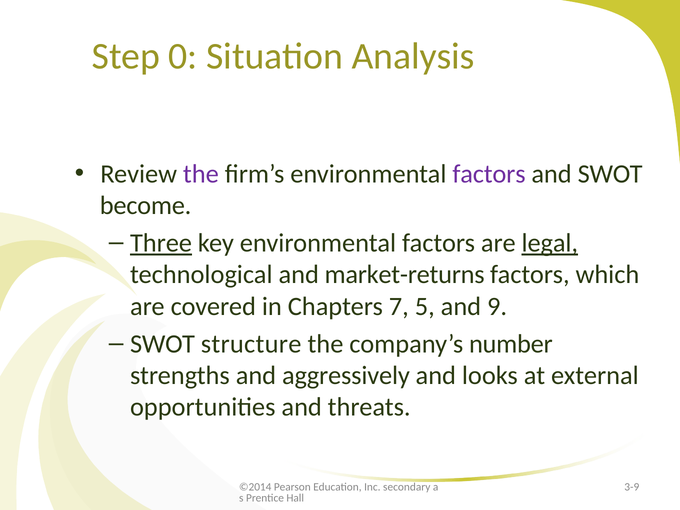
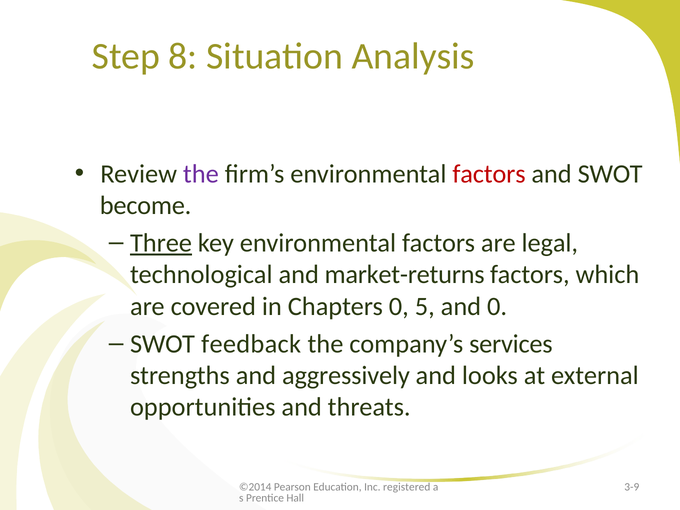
0: 0 -> 8
factors at (489, 174) colour: purple -> red
legal underline: present -> none
Chapters 7: 7 -> 0
and 9: 9 -> 0
structure: structure -> feedback
number: number -> services
secondary: secondary -> registered
